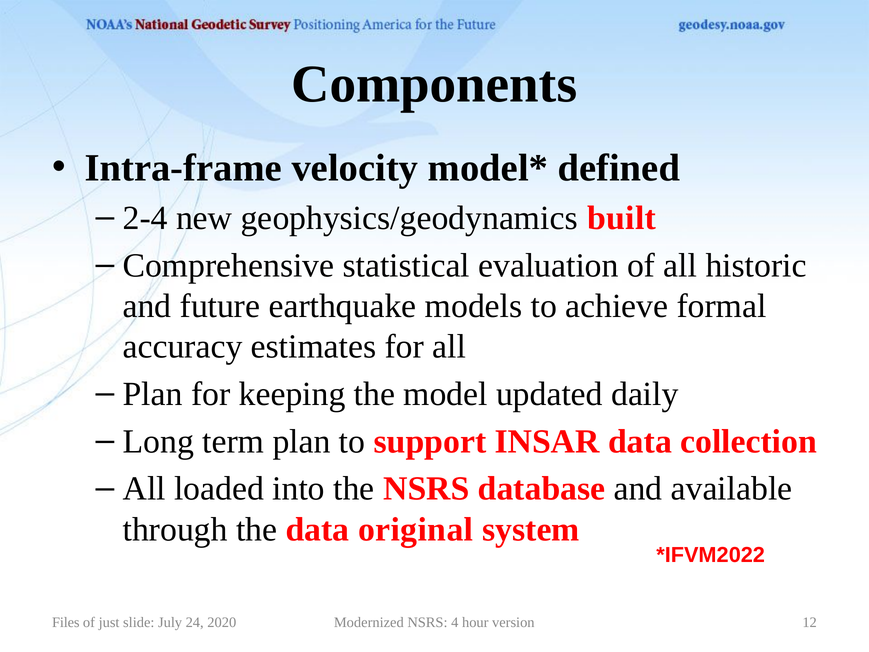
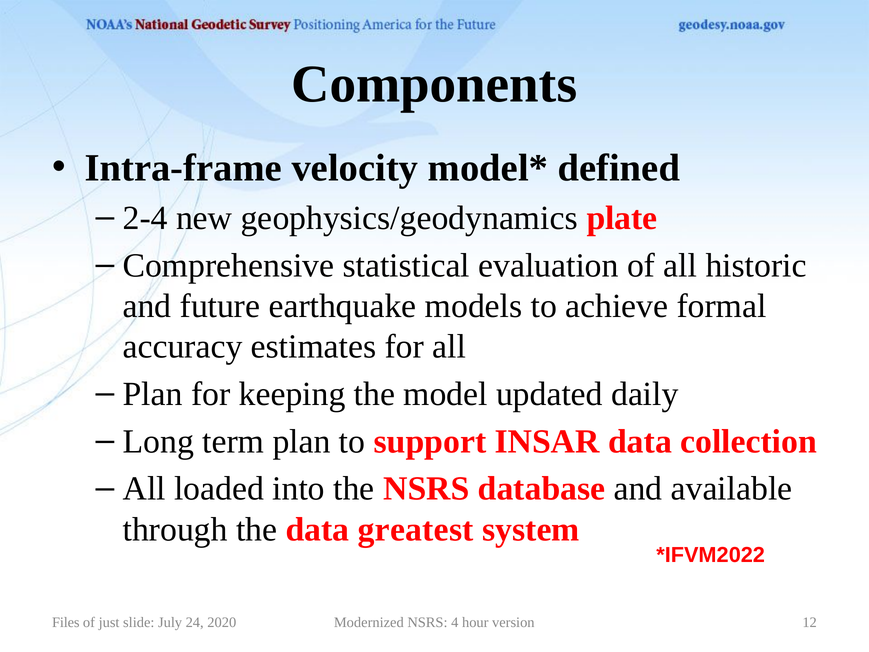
built: built -> plate
original: original -> greatest
